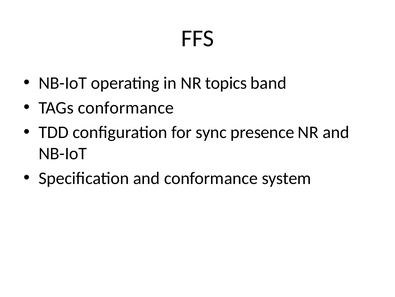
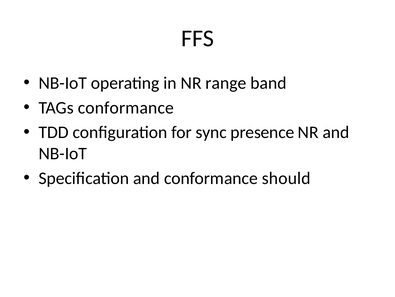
topics: topics -> range
system: system -> should
